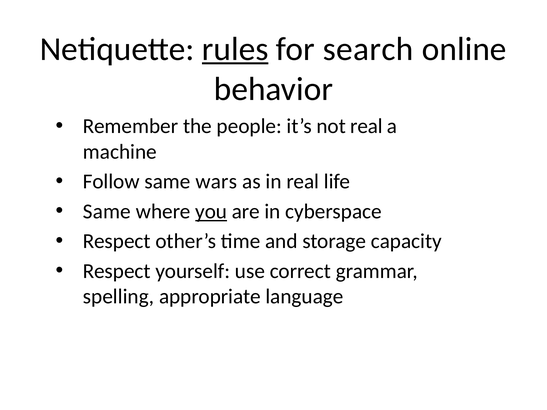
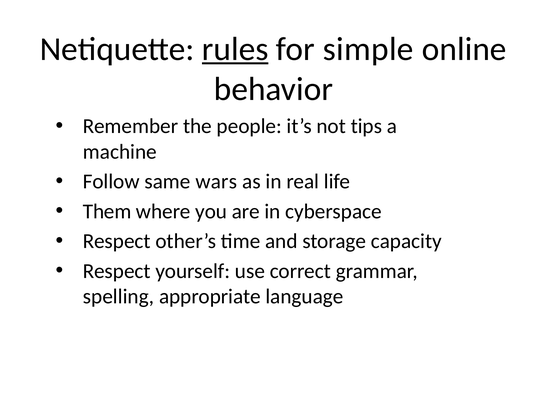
search: search -> simple
not real: real -> tips
Same at (107, 212): Same -> Them
you underline: present -> none
